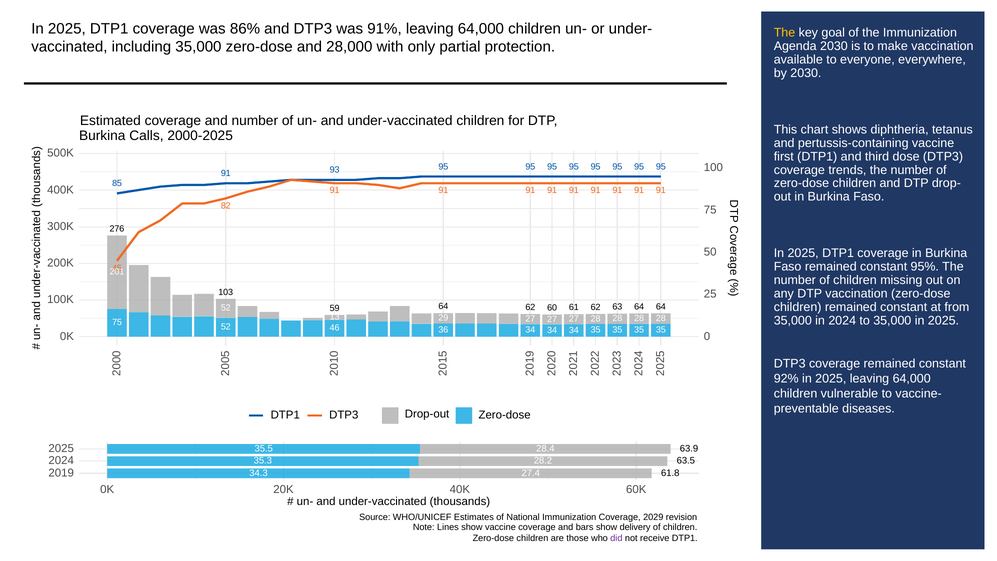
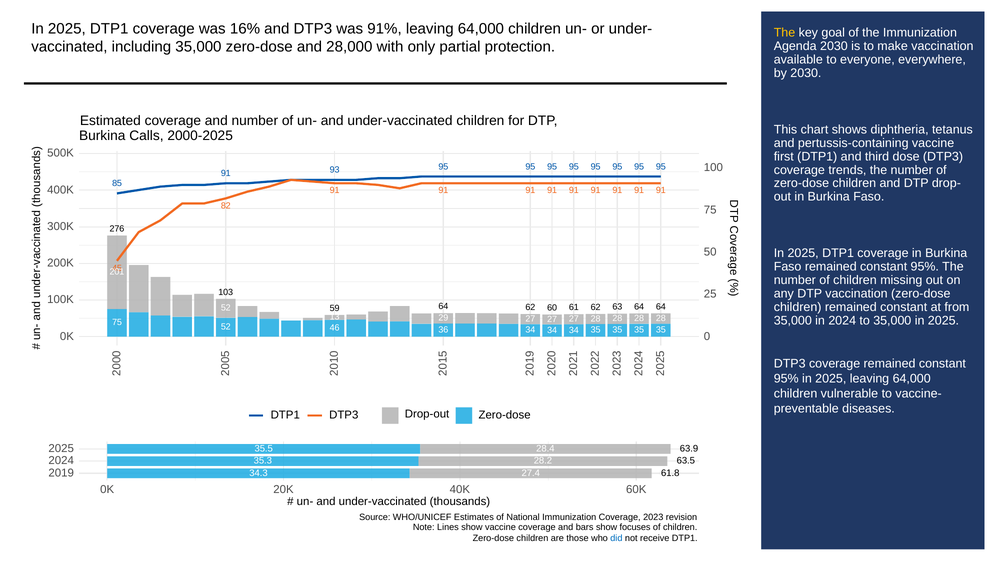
86%: 86% -> 16%
92% at (786, 379): 92% -> 95%
2029: 2029 -> 2023
delivery: delivery -> focuses
did colour: purple -> blue
